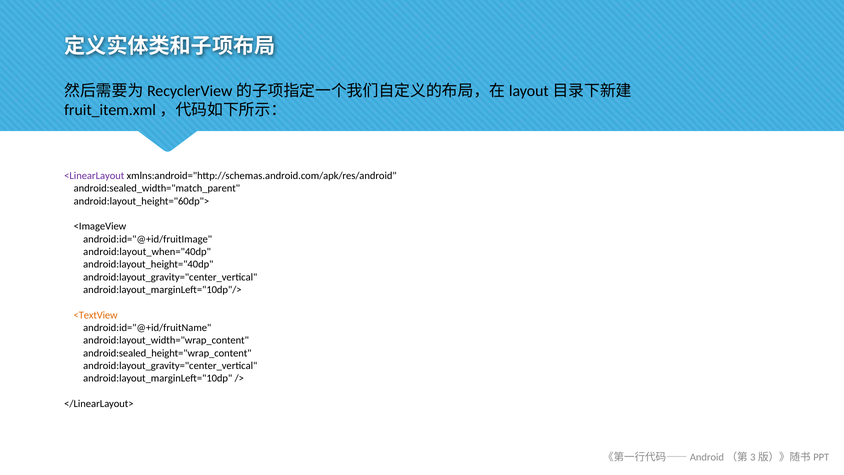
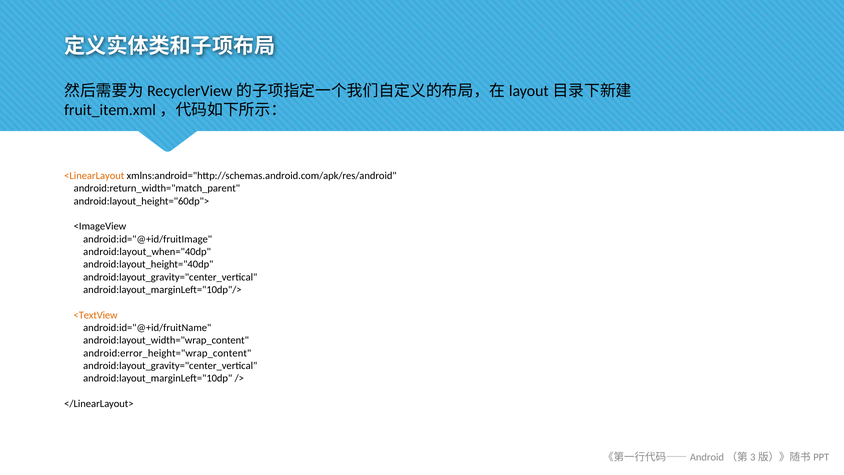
<LinearLayout colour: purple -> orange
android:sealed_width="match_parent: android:sealed_width="match_parent -> android:return_width="match_parent
android:sealed_height="wrap_content: android:sealed_height="wrap_content -> android:error_height="wrap_content
